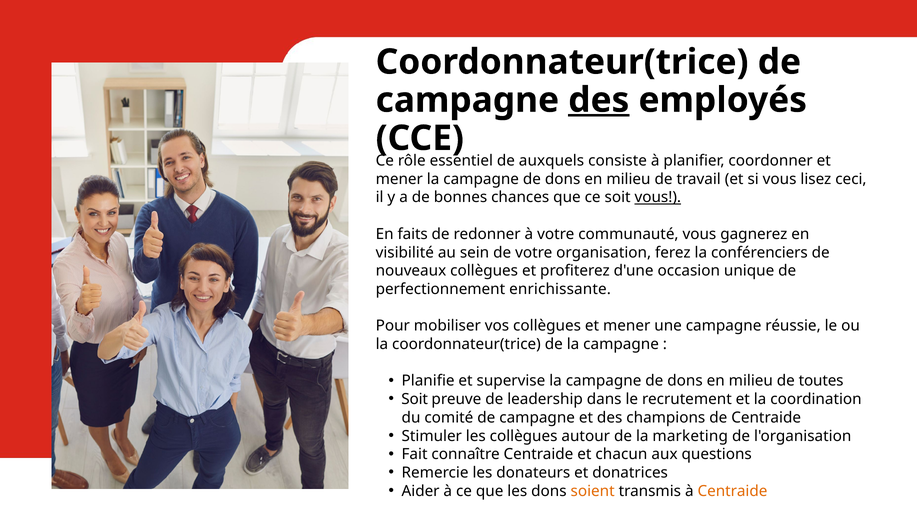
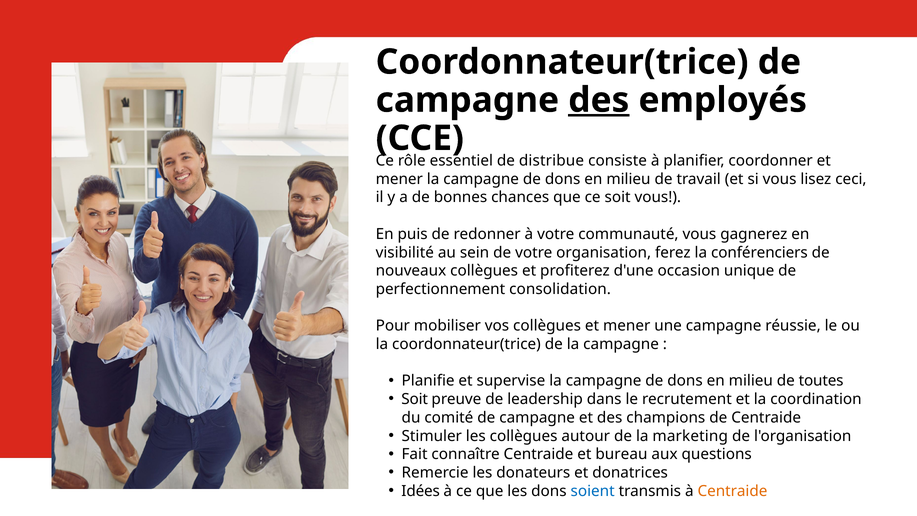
auxquels: auxquels -> distribue
vous at (658, 197) underline: present -> none
faits: faits -> puis
enrichissante: enrichissante -> consolidation
chacun: chacun -> bureau
Aider: Aider -> Idées
soient colour: orange -> blue
